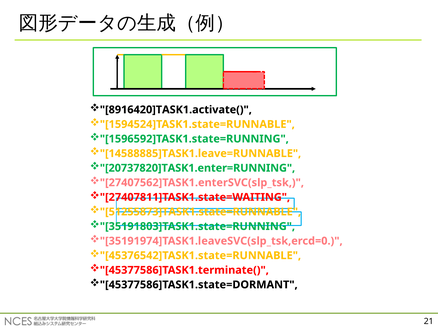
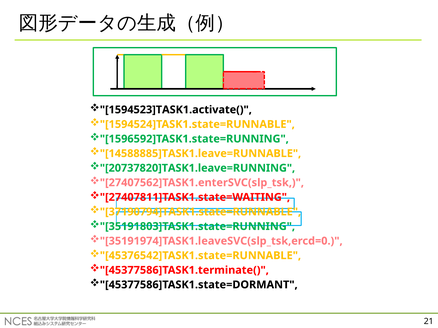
8916420]TASK1.activate(: 8916420]TASK1.activate( -> 1594523]TASK1.activate(
20737820]TASK1.enter=RUNNING: 20737820]TASK1.enter=RUNNING -> 20737820]TASK1.leave=RUNNING
51255873]TASK1.state=RUNNABLE: 51255873]TASK1.state=RUNNABLE -> 37190794]TASK1.state=RUNNABLE
